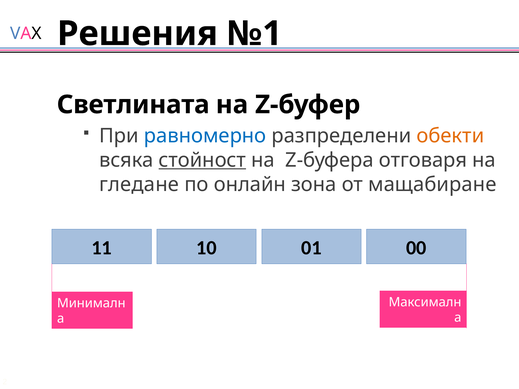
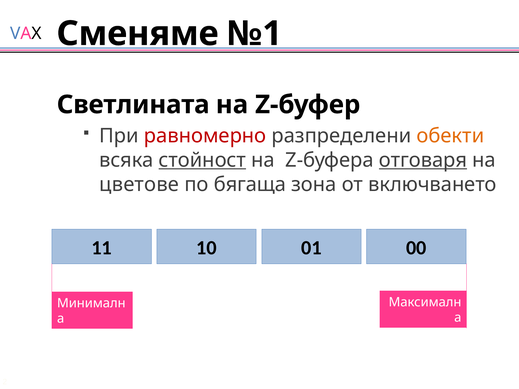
Решения: Решения -> Сменяме
равномерно colour: blue -> red
отговаря underline: none -> present
гледане: гледане -> цветове
онлайн: онлайн -> бягаща
мащабиране: мащабиране -> включването
